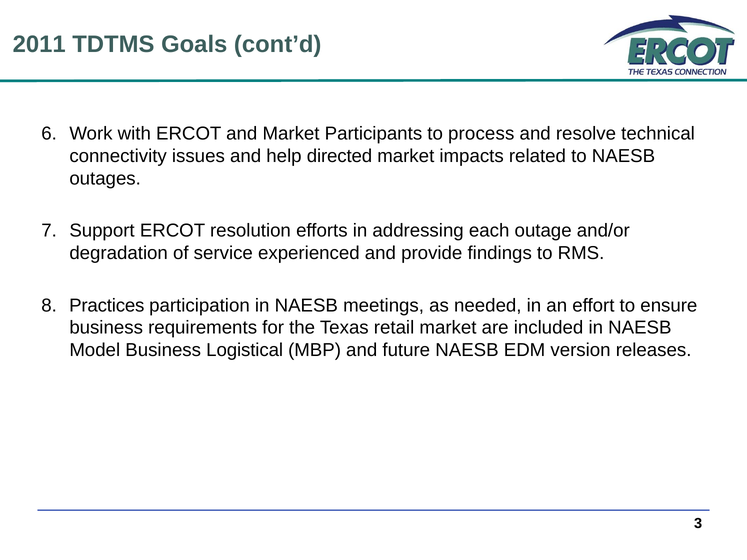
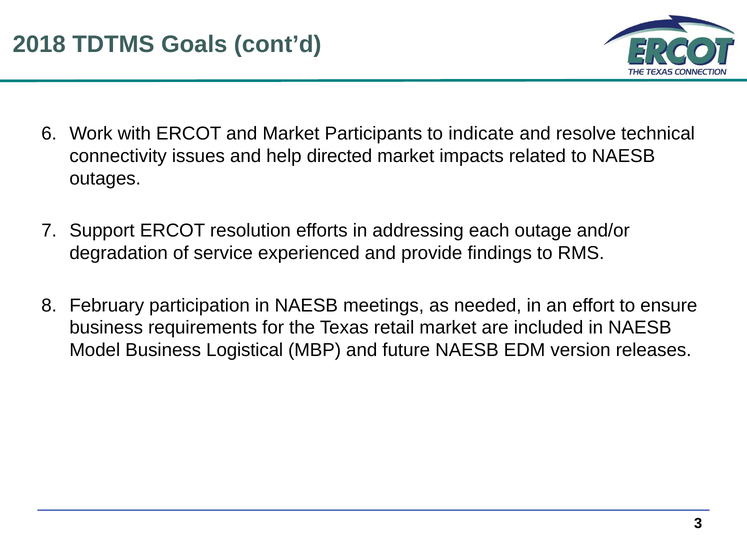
2011: 2011 -> 2018
process: process -> indicate
Practices: Practices -> February
